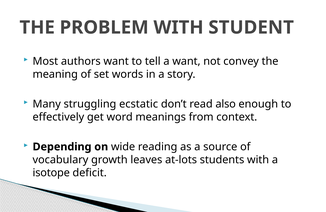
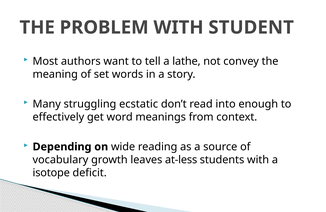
a want: want -> lathe
also: also -> into
at-lots: at-lots -> at-less
